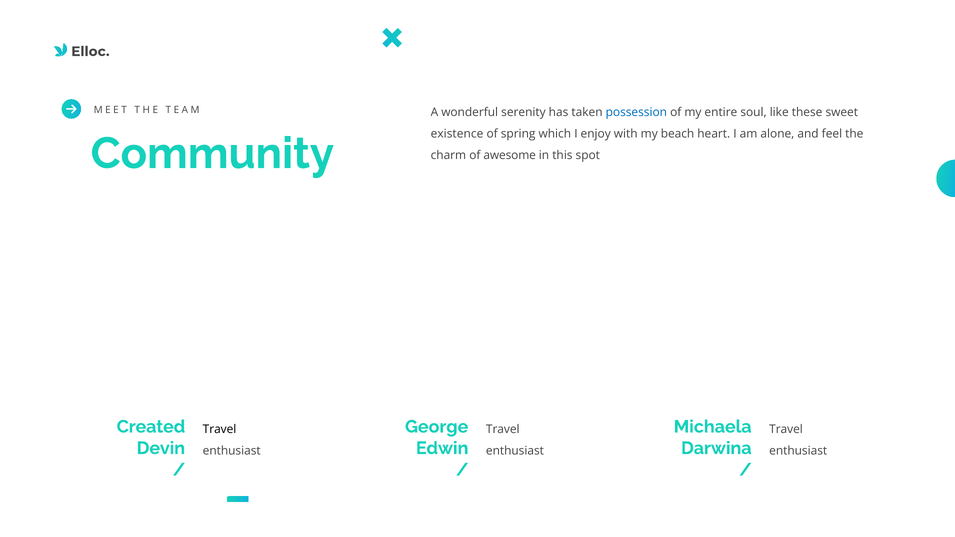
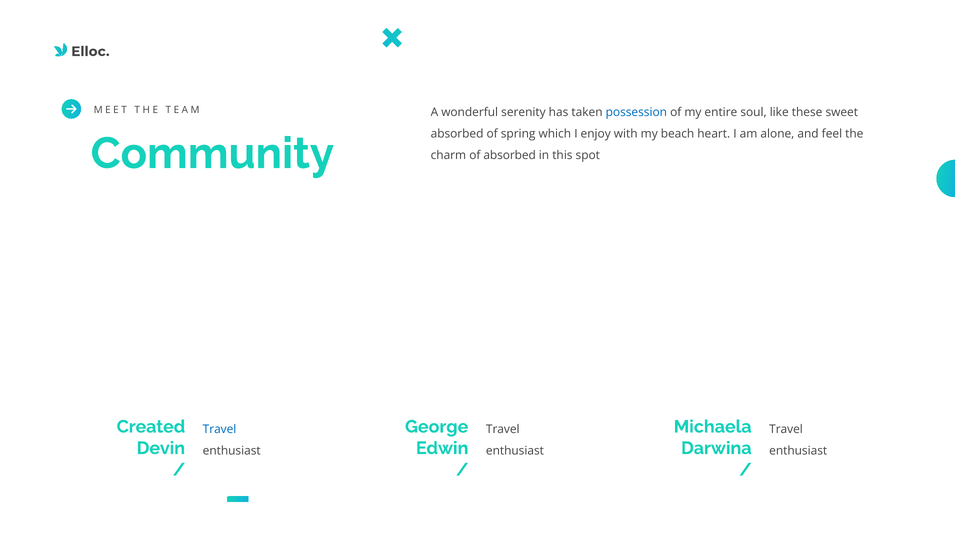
existence at (457, 134): existence -> absorbed
of awesome: awesome -> absorbed
Travel at (220, 429) colour: black -> blue
